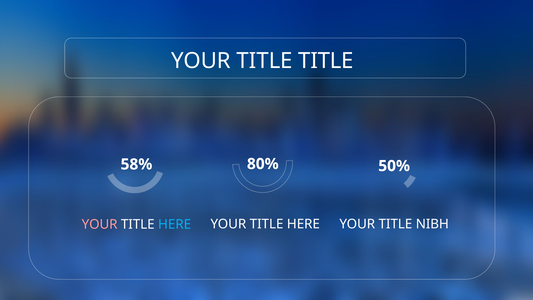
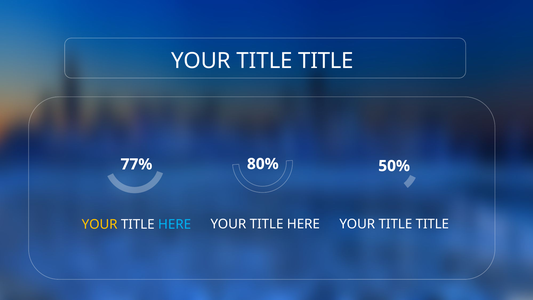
58%: 58% -> 77%
YOUR at (100, 224) colour: pink -> yellow
HERE YOUR TITLE NIBH: NIBH -> TITLE
